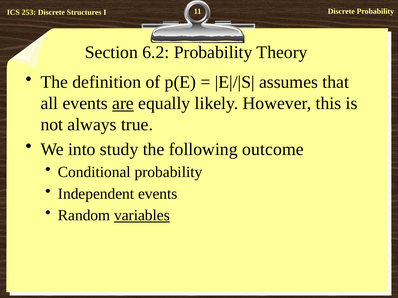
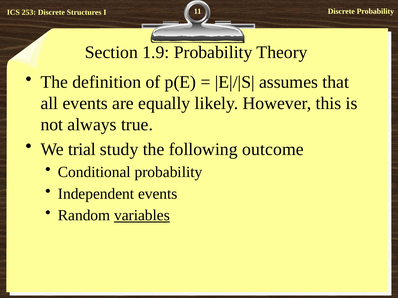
6.2: 6.2 -> 1.9
are underline: present -> none
into: into -> trial
